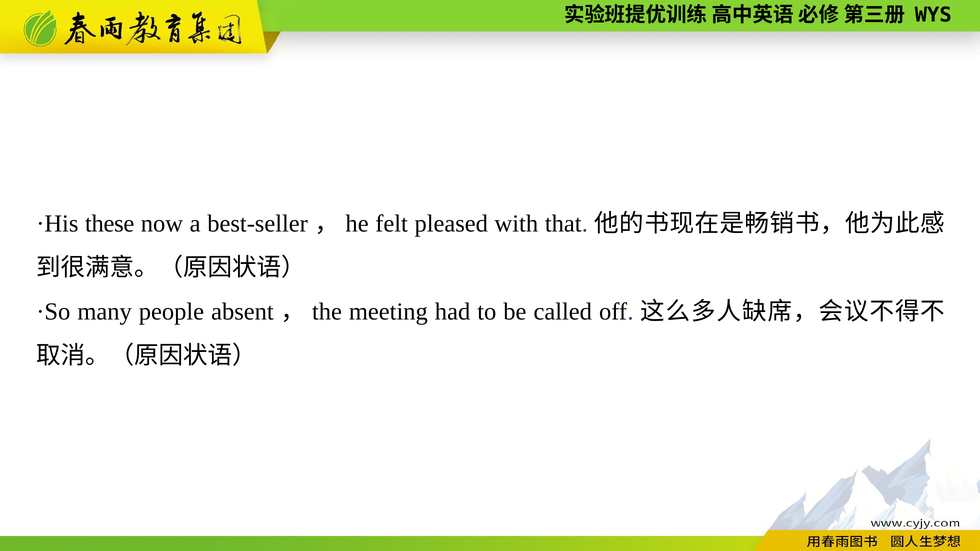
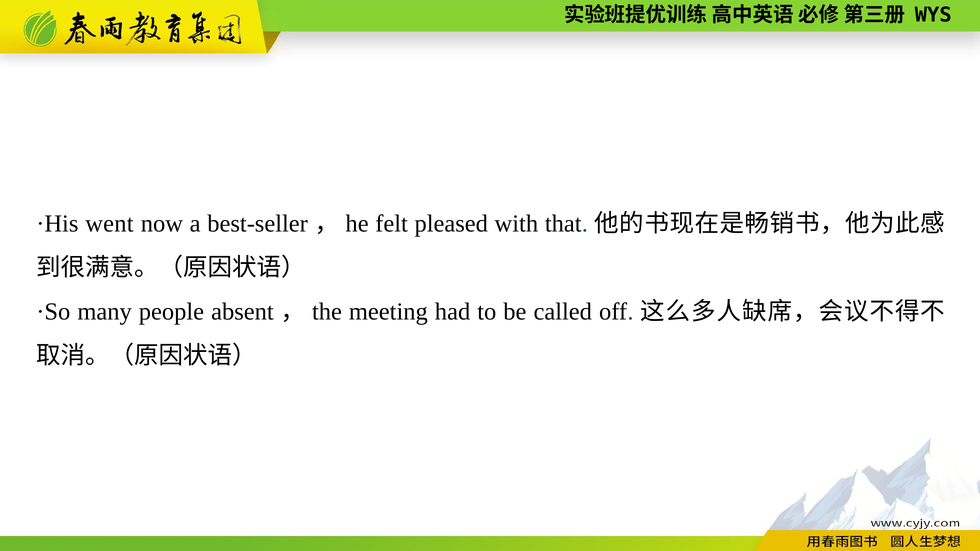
these: these -> went
